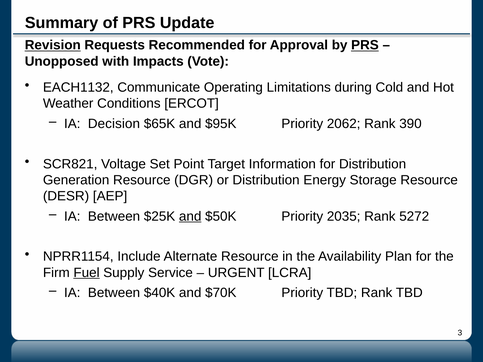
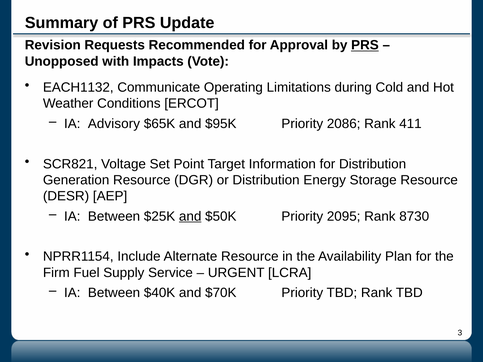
Revision underline: present -> none
Decision: Decision -> Advisory
2062: 2062 -> 2086
390: 390 -> 411
2035: 2035 -> 2095
5272: 5272 -> 8730
Fuel underline: present -> none
